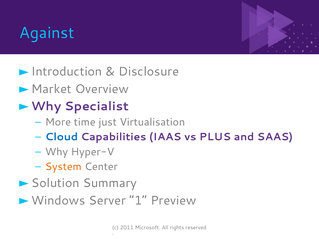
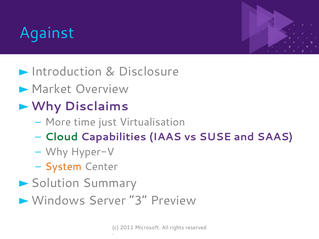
Specialist: Specialist -> Disclaims
Cloud colour: blue -> green
PLUS: PLUS -> SUSE
1: 1 -> 3
